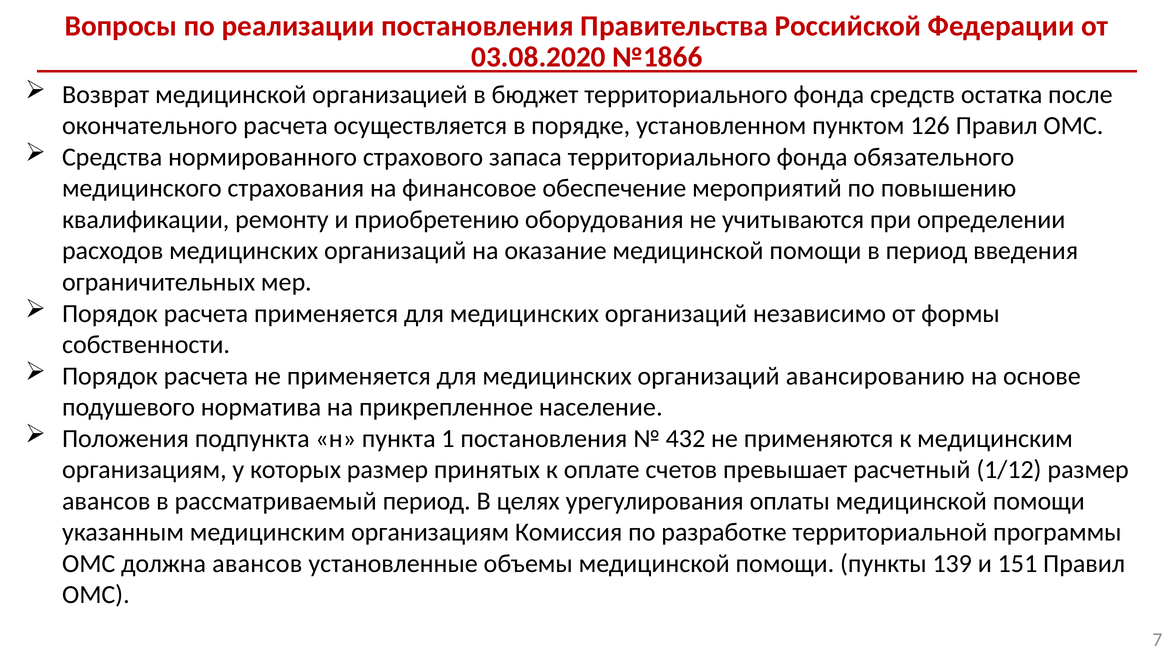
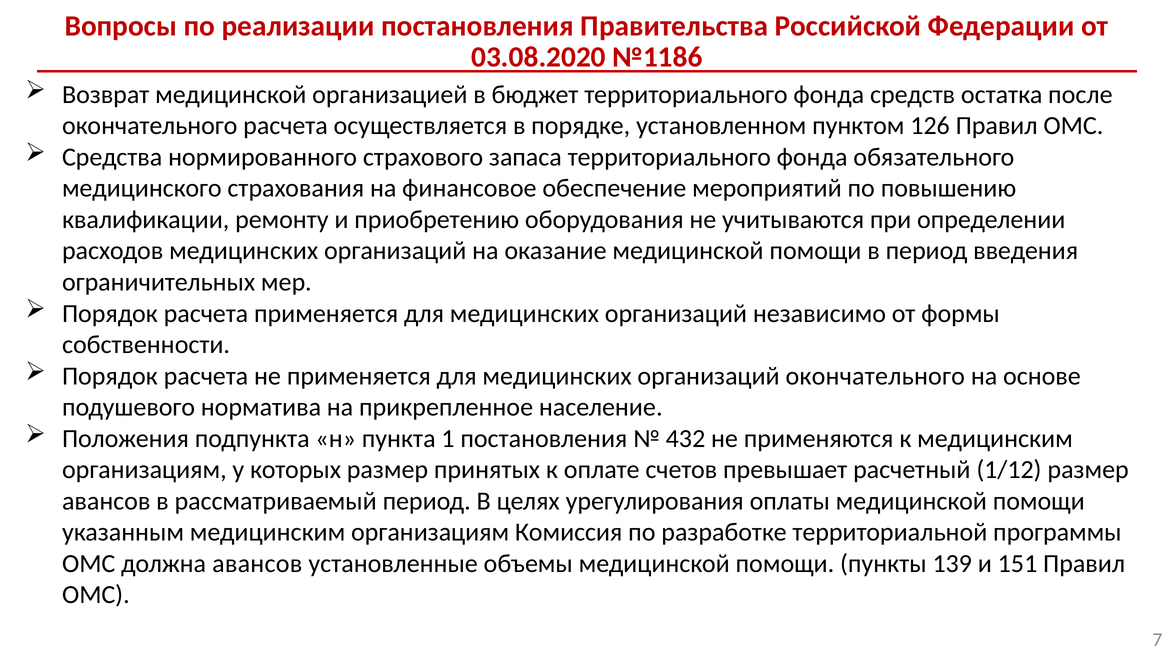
№1866: №1866 -> №1186
организаций авансированию: авансированию -> окончательного
